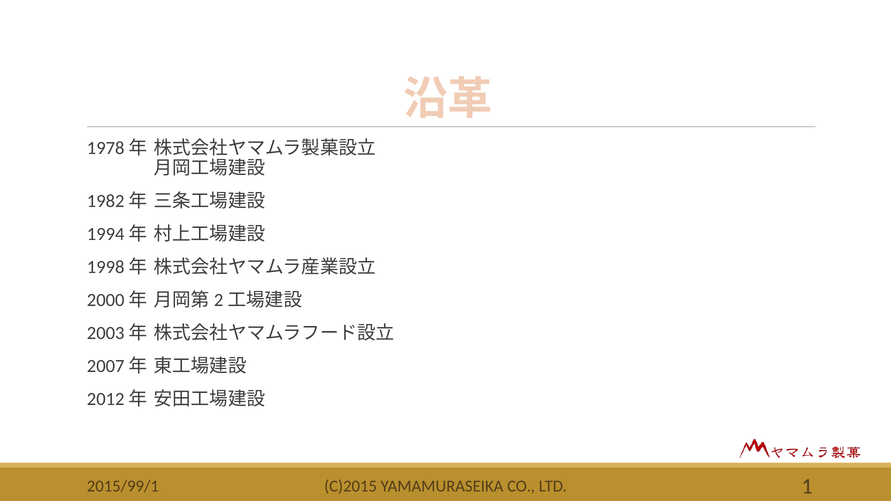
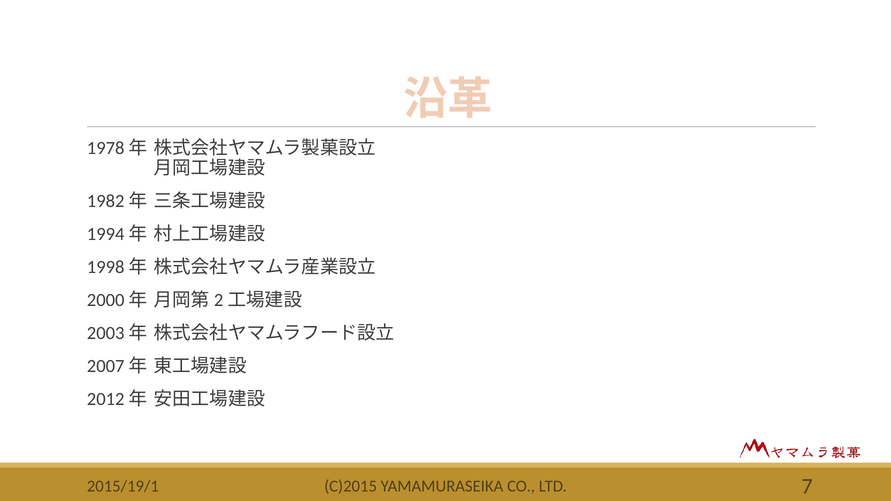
1: 1 -> 7
2015/99/1: 2015/99/1 -> 2015/19/1
